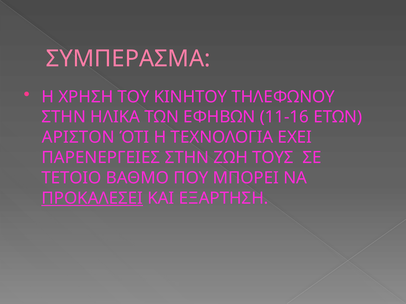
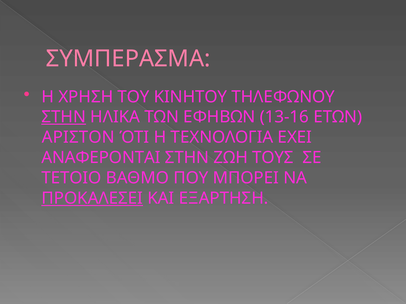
ΣΤΗΝ at (64, 117) underline: none -> present
11-16: 11-16 -> 13-16
ΠΑΡΕΝΕΡΓΕΙΕΣ: ΠΑΡΕΝΕΡΓΕΙΕΣ -> ΑΝΑΦΕΡΟΝΤΑΙ
